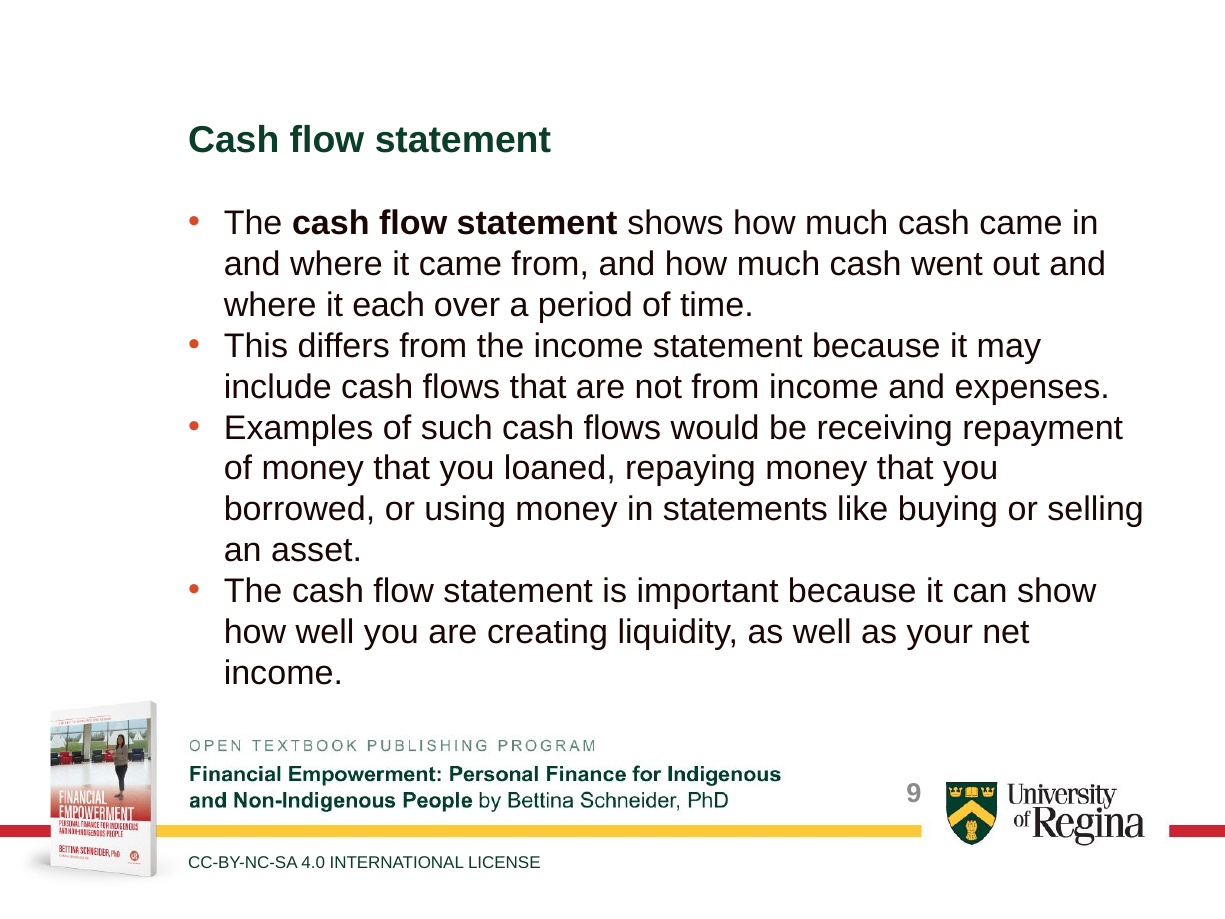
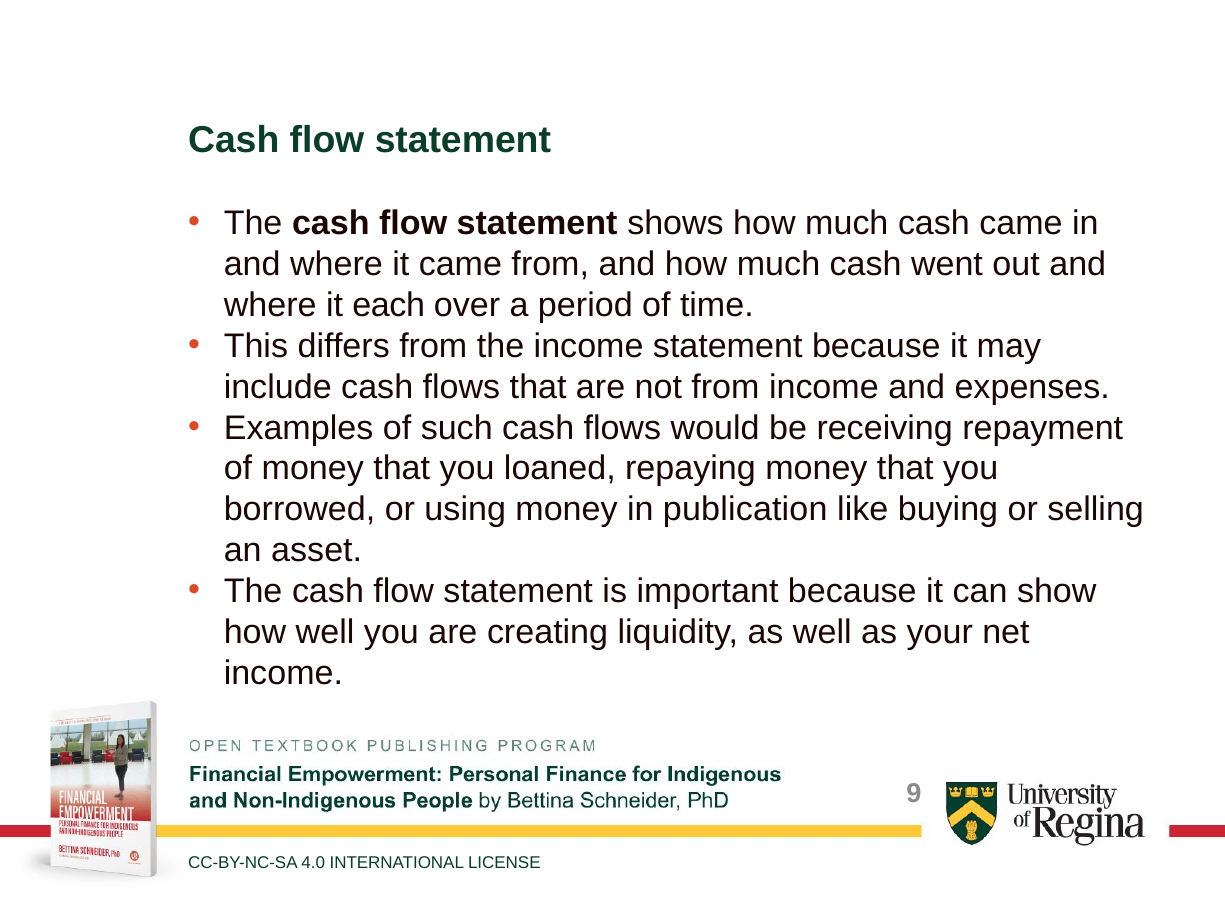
statements: statements -> publication
